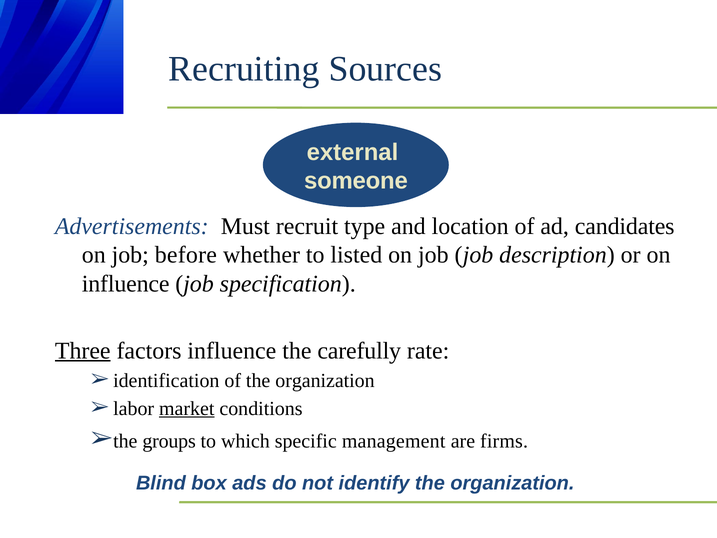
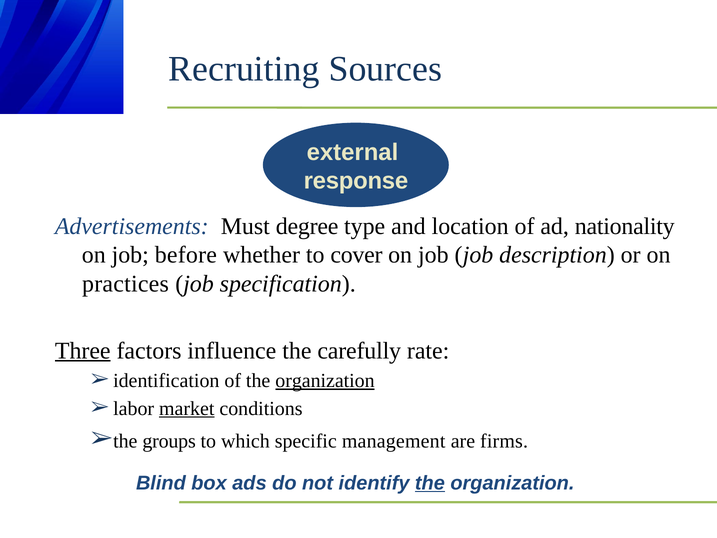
someone: someone -> response
recruit: recruit -> degree
candidates: candidates -> nationality
listed: listed -> cover
influence at (126, 284): influence -> practices
organization at (325, 380) underline: none -> present
the at (430, 483) underline: none -> present
